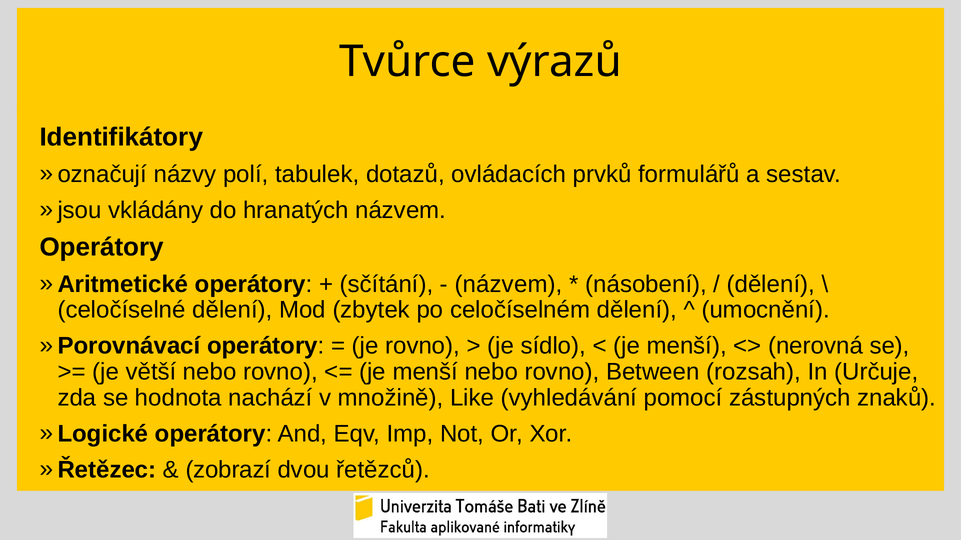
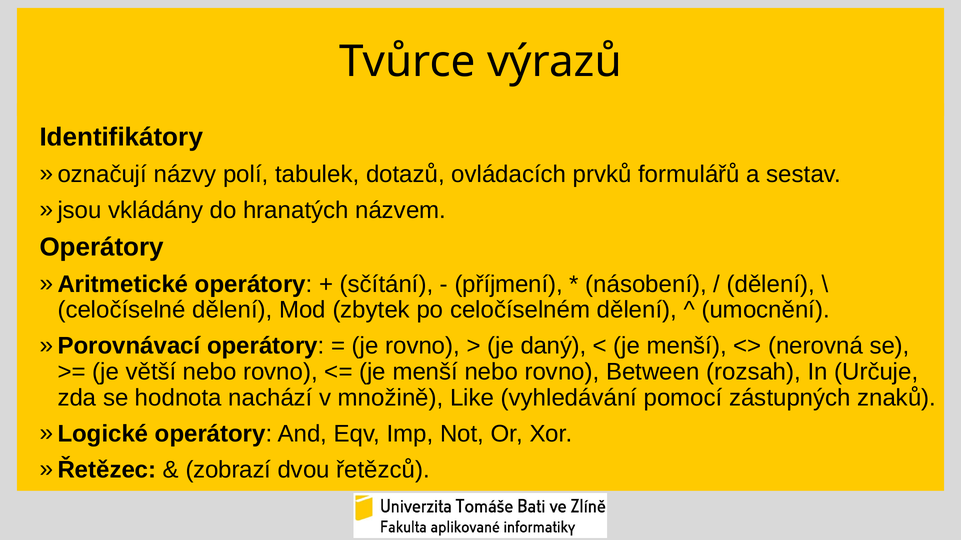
názvem at (509, 284): názvem -> příjmení
sídlo: sídlo -> daný
